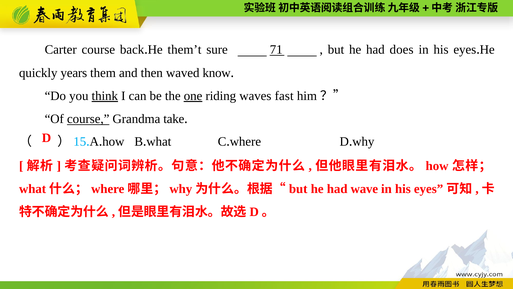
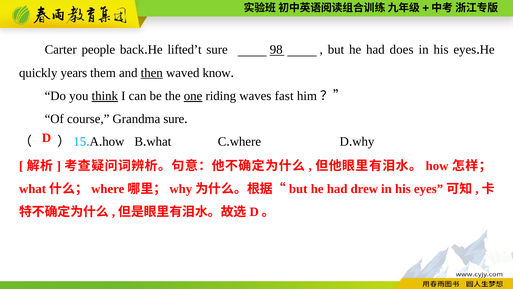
Carter course: course -> people
them’t: them’t -> lifted’t
71: 71 -> 98
then underline: none -> present
course at (88, 119) underline: present -> none
Grandma take: take -> sure
wave: wave -> drew
